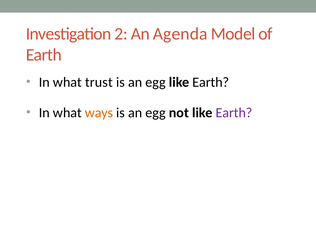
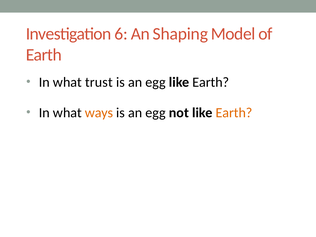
2: 2 -> 6
Agenda: Agenda -> Shaping
Earth at (234, 113) colour: purple -> orange
